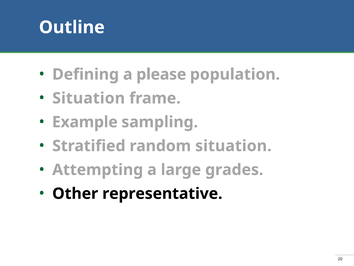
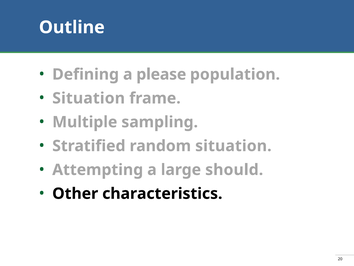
Example: Example -> Multiple
grades: grades -> should
representative: representative -> characteristics
